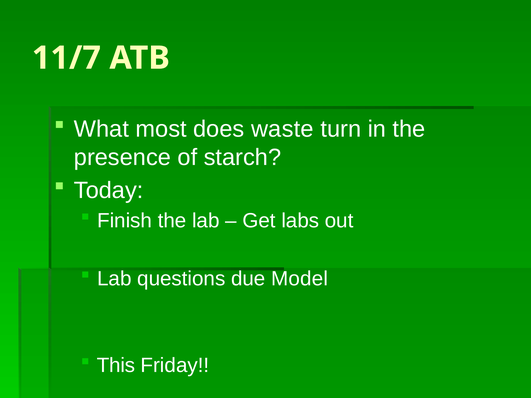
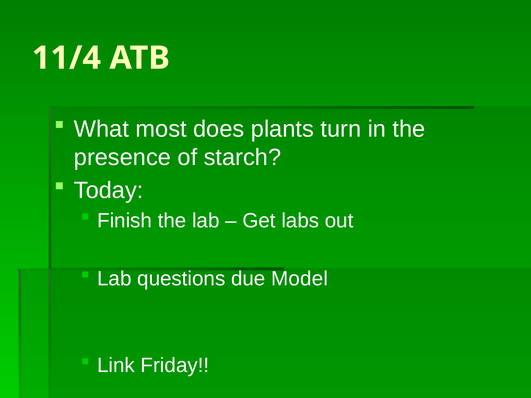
11/7: 11/7 -> 11/4
waste: waste -> plants
This: This -> Link
